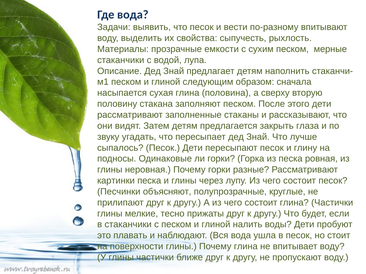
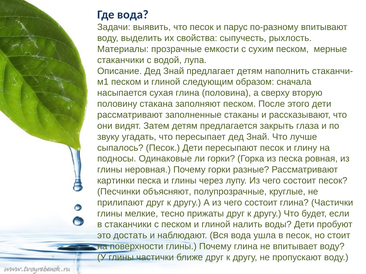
вести: вести -> парус
плавать: плавать -> достать
